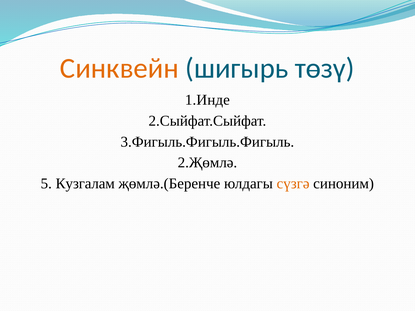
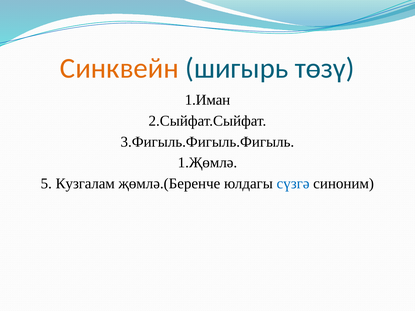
1.Инде: 1.Инде -> 1.Иман
2.Җөмлә: 2.Җөмлә -> 1.Җөмлә
сүзгә colour: orange -> blue
